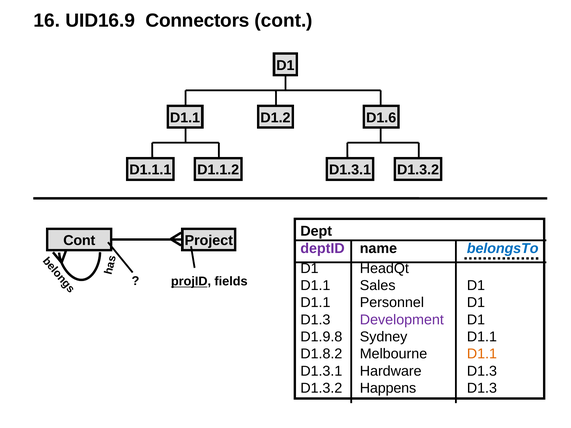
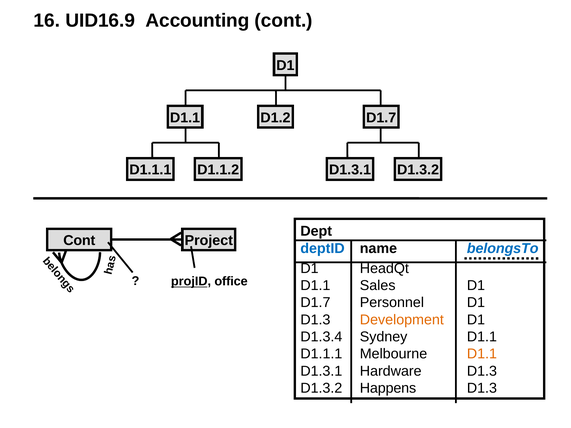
Connectors: Connectors -> Accounting
D1.2 D1.6: D1.6 -> D1.7
deptID colour: purple -> blue
fields: fields -> office
D1.1 at (315, 303): D1.1 -> D1.7
Development colour: purple -> orange
D1.9.8: D1.9.8 -> D1.3.4
D1.8.2 at (321, 354): D1.8.2 -> D1.1.1
